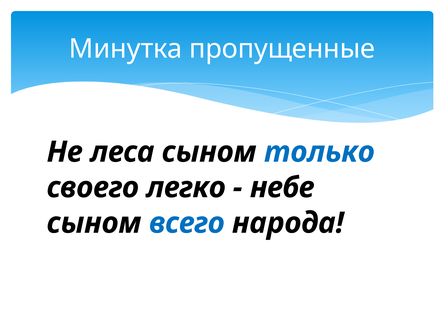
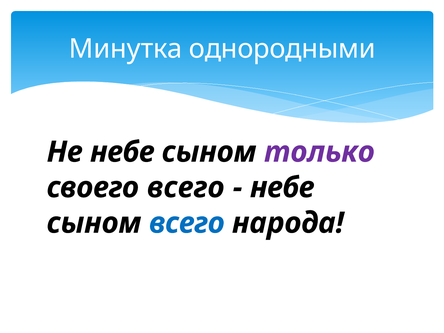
пропущенные: пропущенные -> однородными
Не леса: леса -> небе
только colour: blue -> purple
своего легко: легко -> всего
